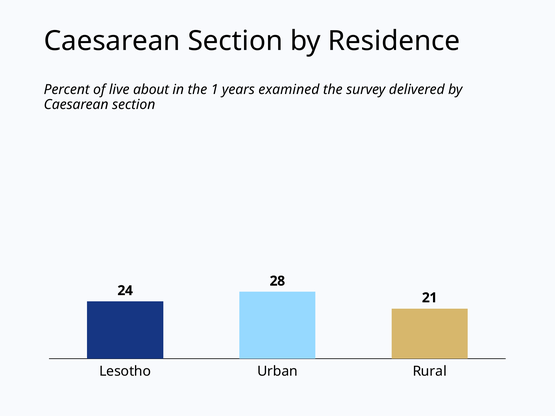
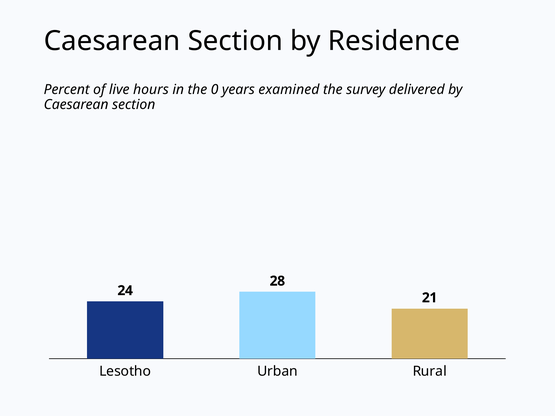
about: about -> hours
1: 1 -> 0
